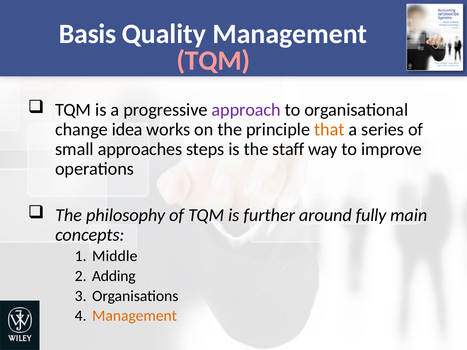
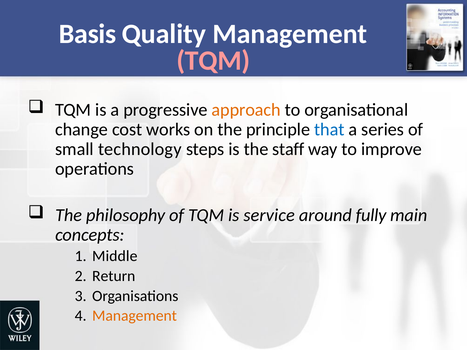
approach colour: purple -> orange
idea: idea -> cost
that colour: orange -> blue
approaches: approaches -> technology
further: further -> service
Adding: Adding -> Return
